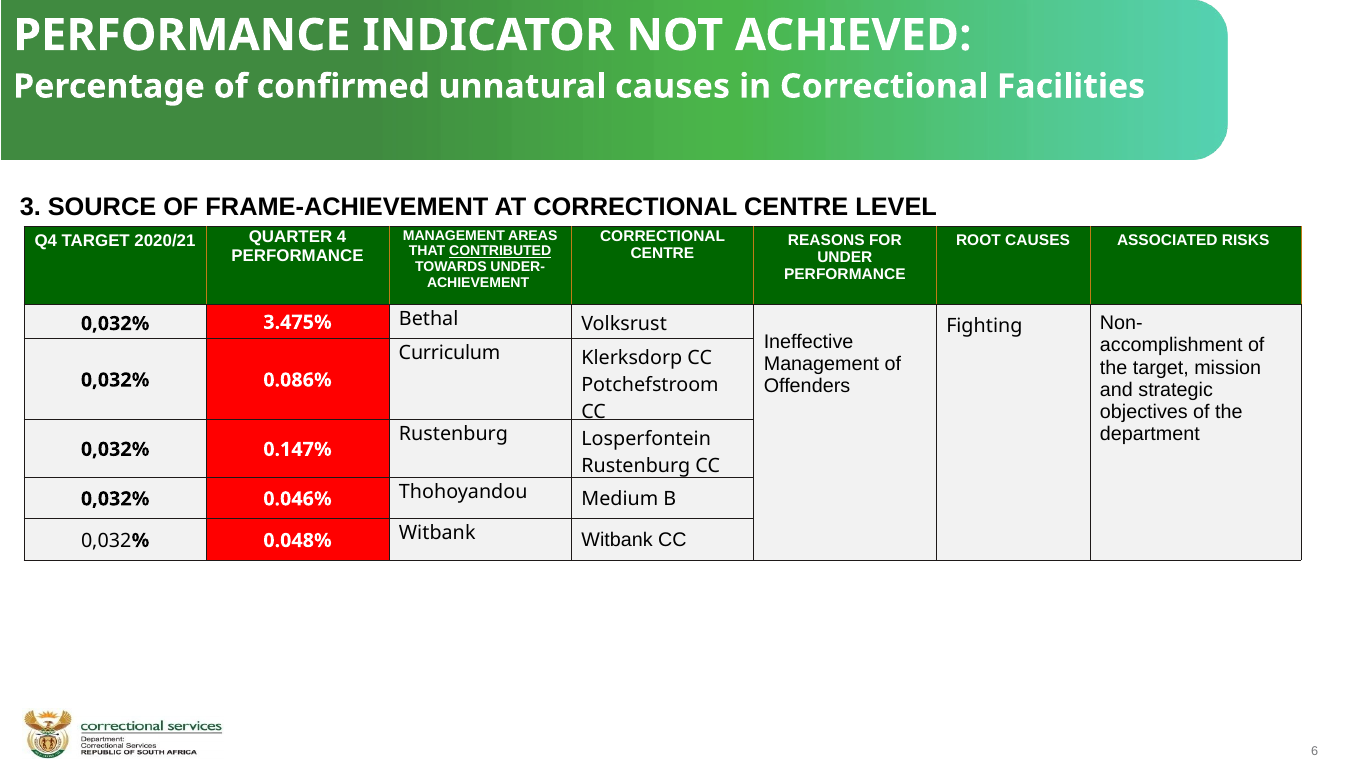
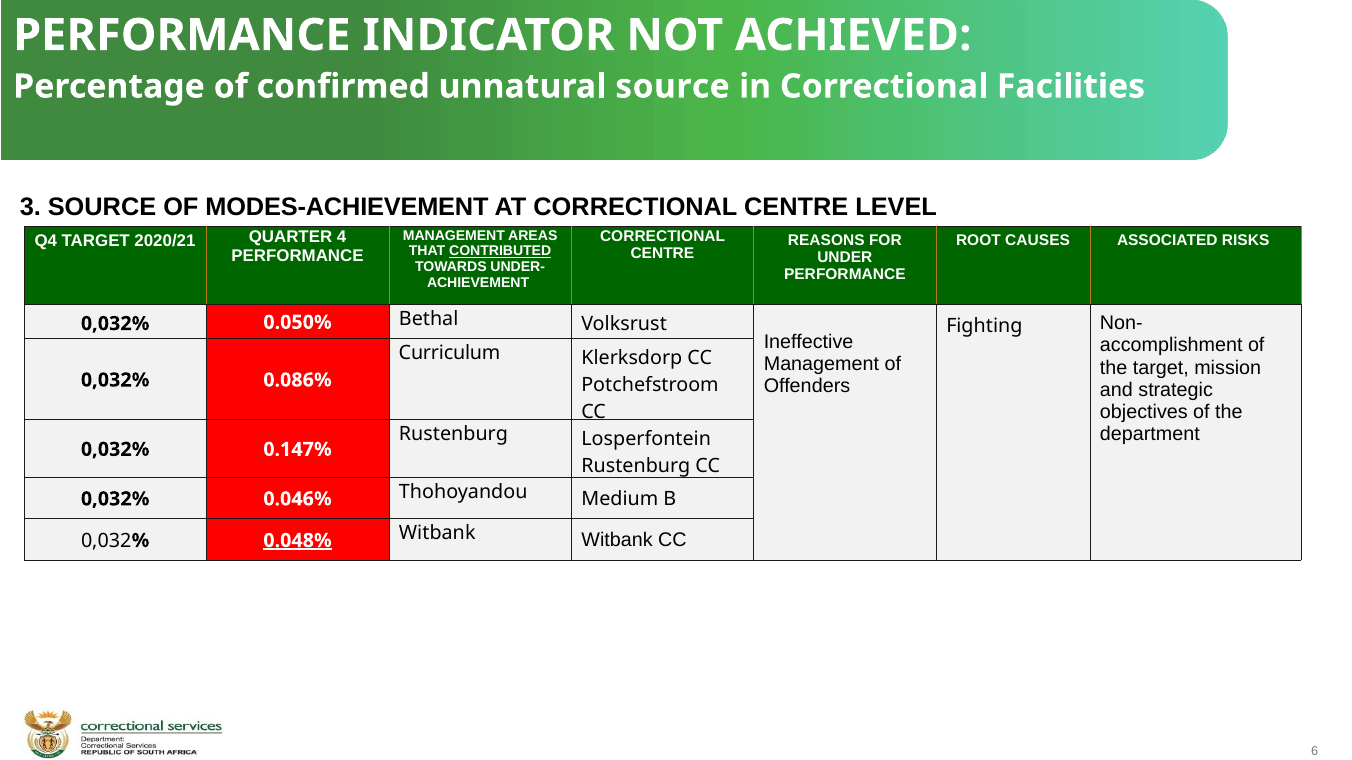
unnatural causes: causes -> source
FRAME-ACHIEVEMENT: FRAME-ACHIEVEMENT -> MODES-ACHIEVEMENT
3.475%: 3.475% -> 0.050%
0.048% underline: none -> present
